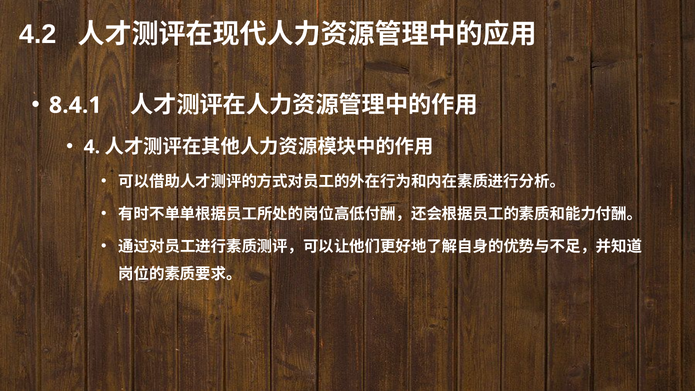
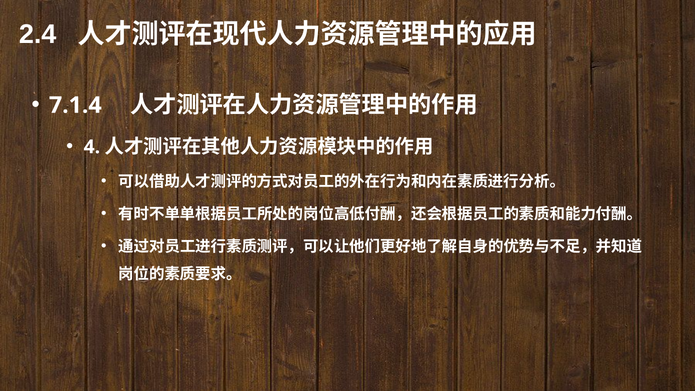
4.2: 4.2 -> 2.4
8.4.1: 8.4.1 -> 7.1.4
